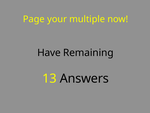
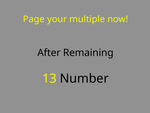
Have: Have -> After
Answers: Answers -> Number
